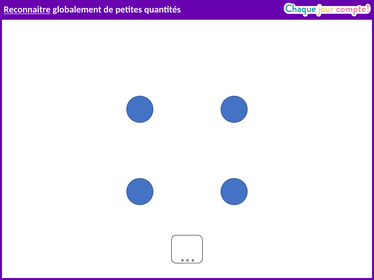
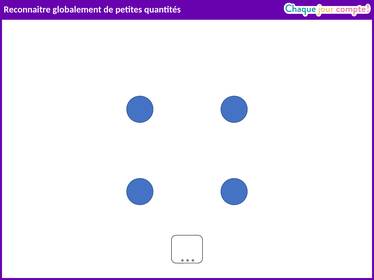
Reconnaitre underline: present -> none
